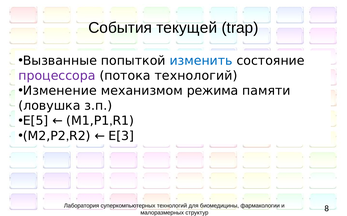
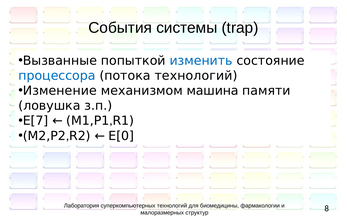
текущей: текущей -> системы
процессора colour: purple -> blue
режима: режима -> машина
E[5: E[5 -> E[7
E[3: E[3 -> E[0
